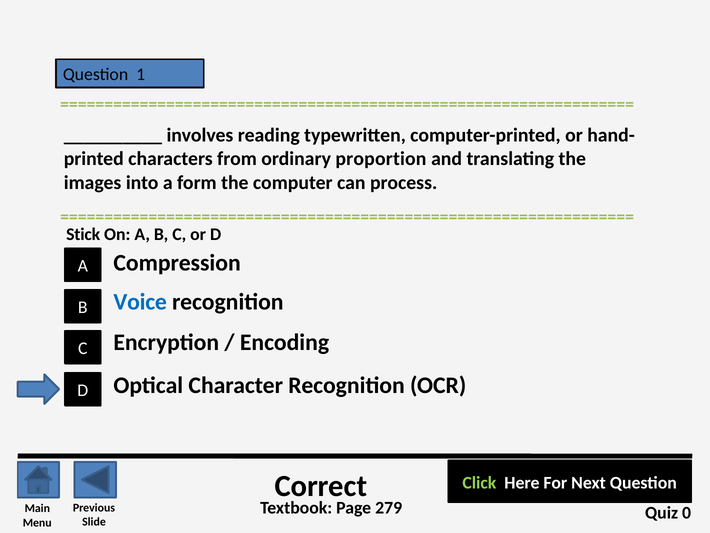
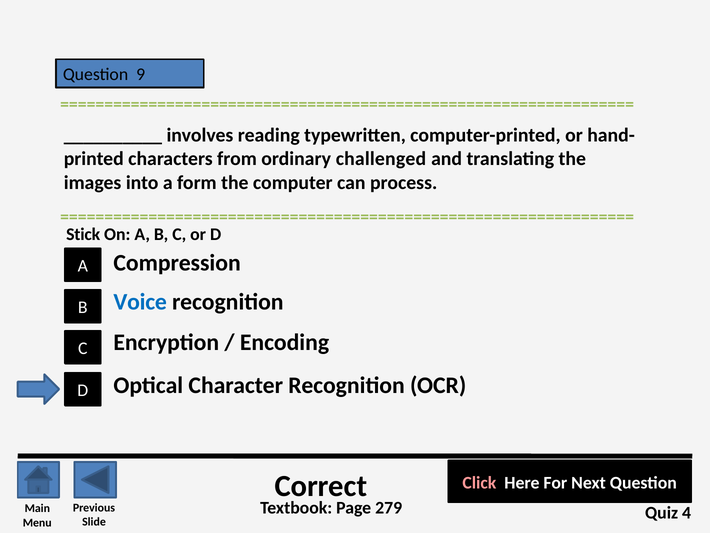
1: 1 -> 9
proportion: proportion -> challenged
Click colour: light green -> pink
0: 0 -> 4
